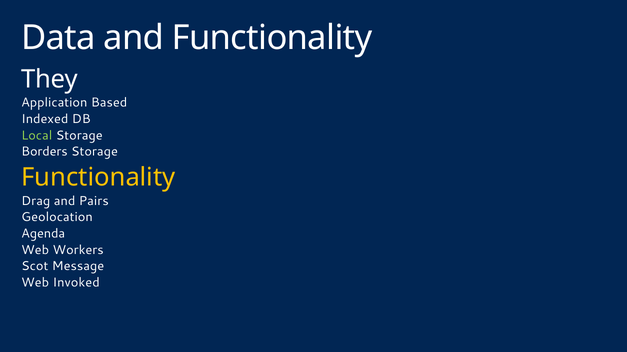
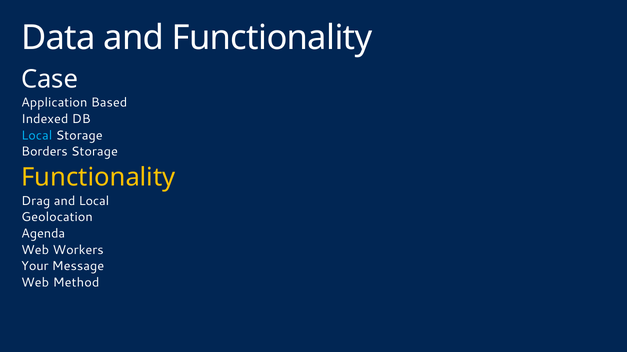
They: They -> Case
Local at (37, 136) colour: light green -> light blue
and Pairs: Pairs -> Local
Scot: Scot -> Your
Invoked: Invoked -> Method
